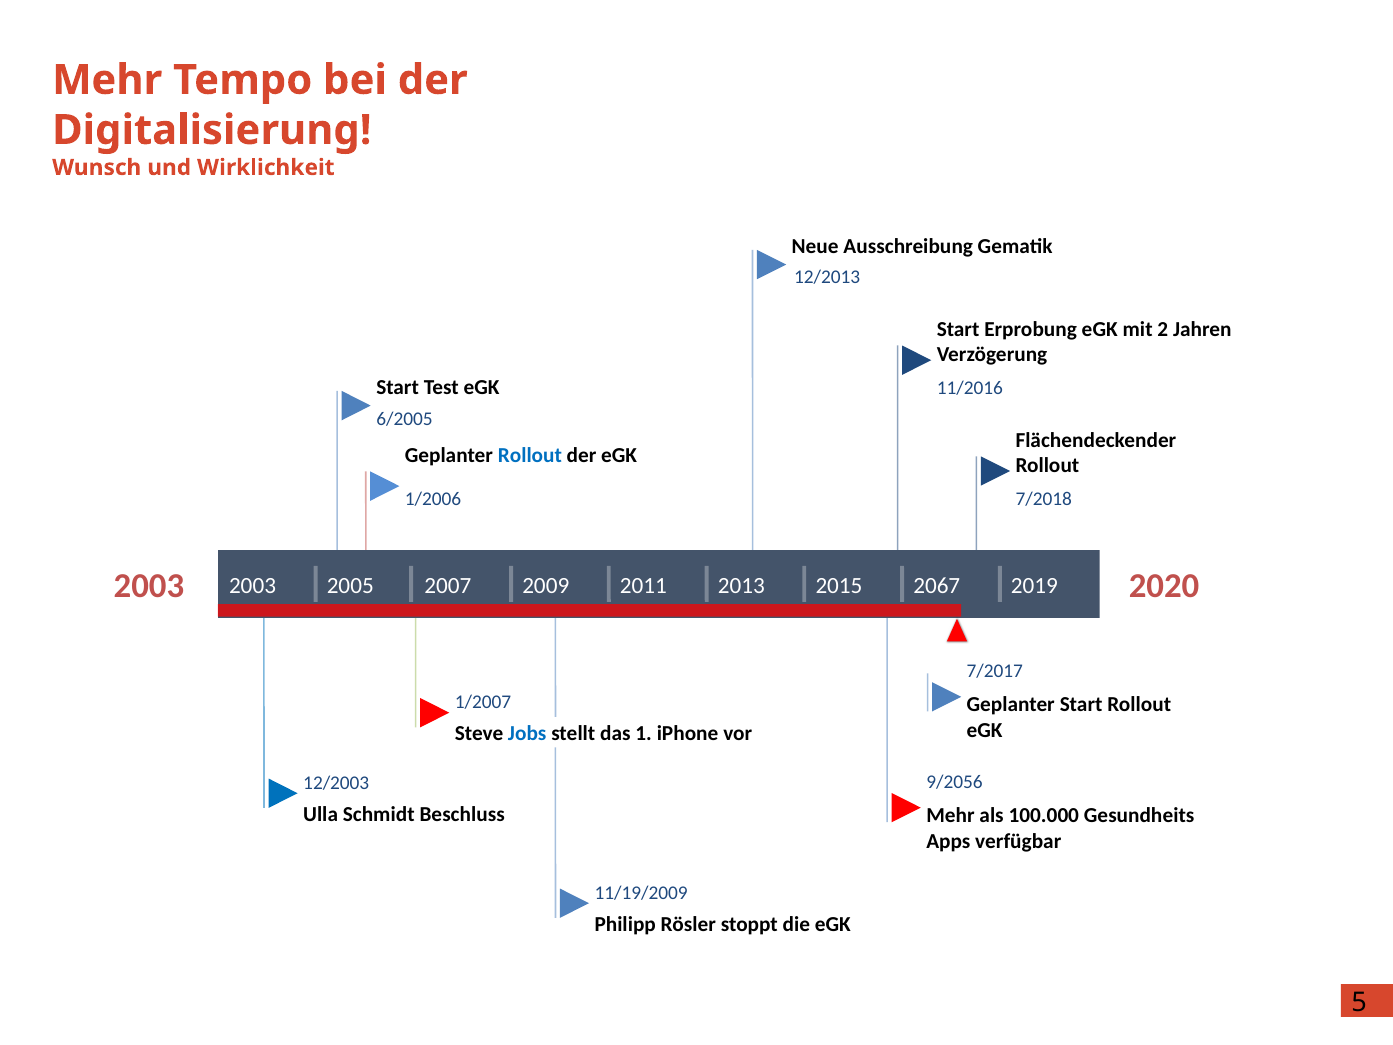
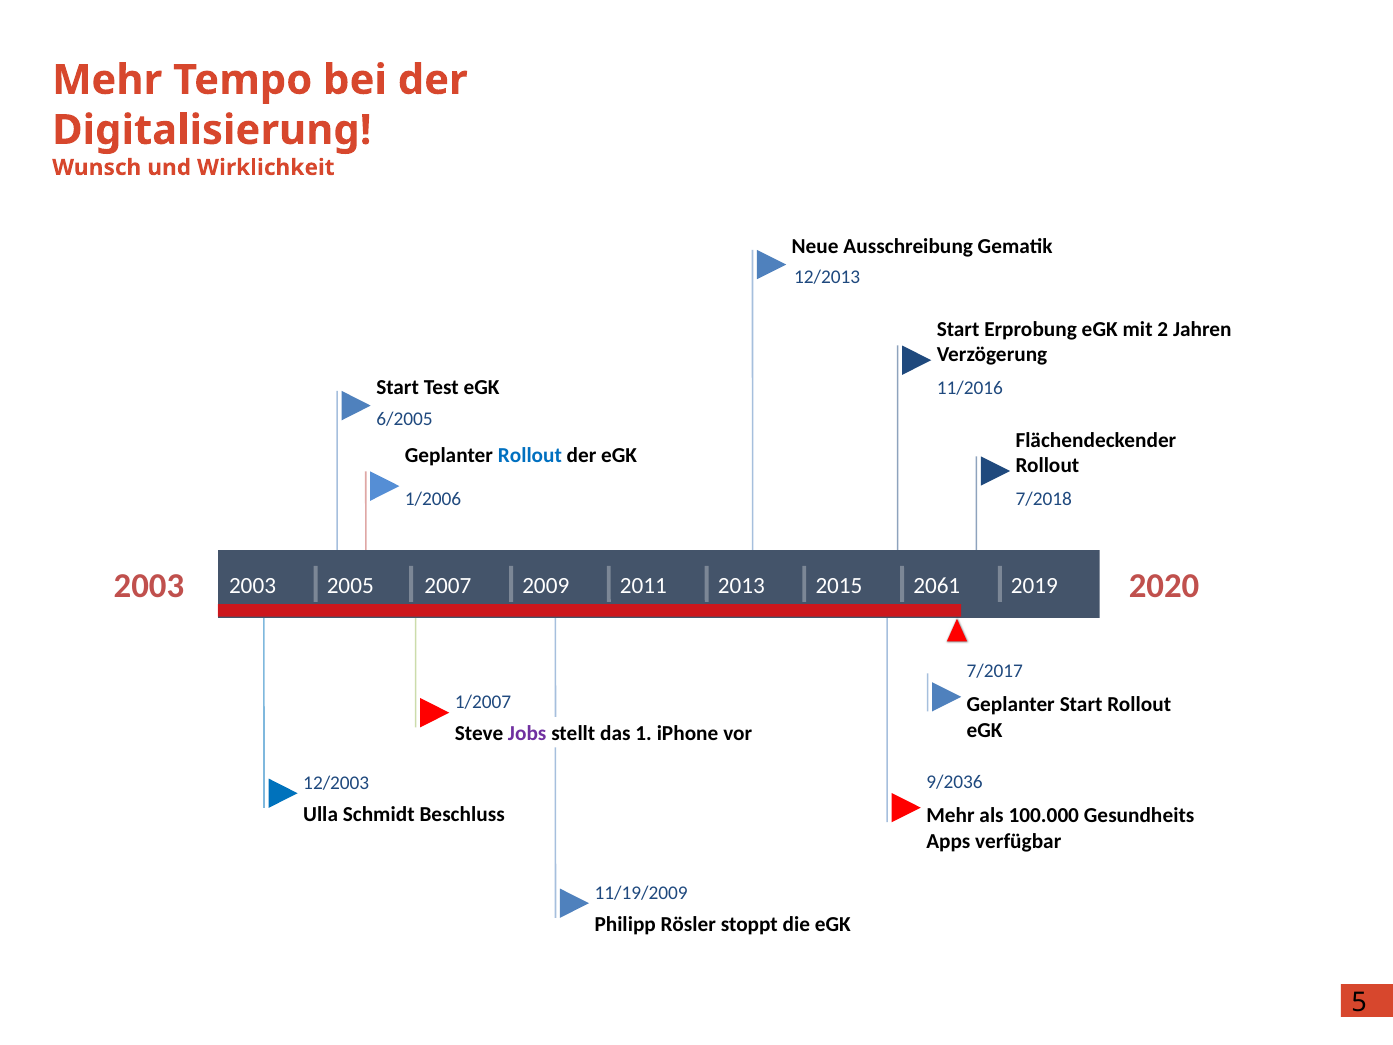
2067: 2067 -> 2061
Jobs colour: blue -> purple
9/2056: 9/2056 -> 9/2036
